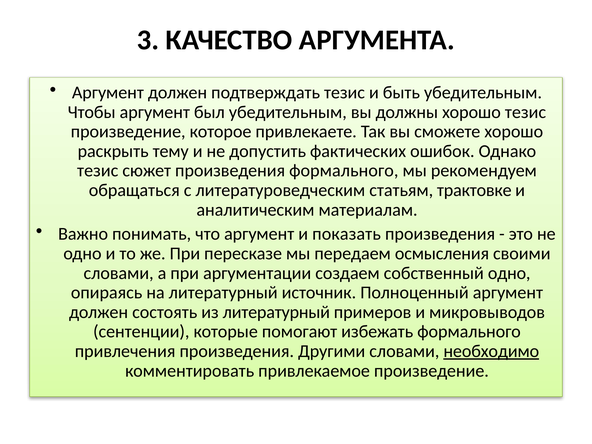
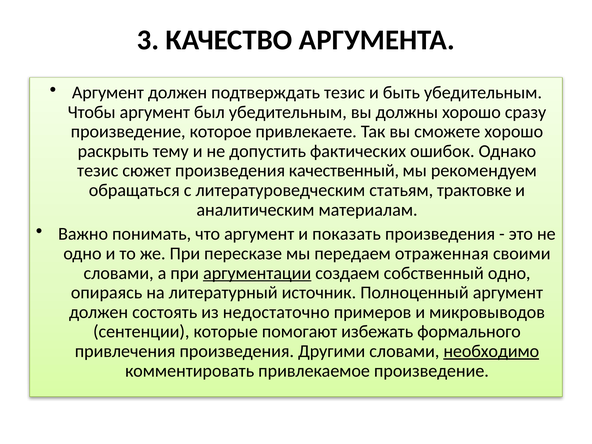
хорошо тезис: тезис -> сразу
произведения формального: формального -> качественный
осмысления: осмысления -> отраженная
аргументации underline: none -> present
из литературный: литературный -> недостаточно
